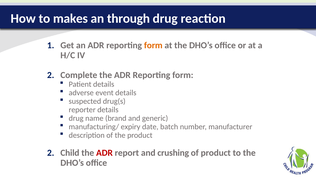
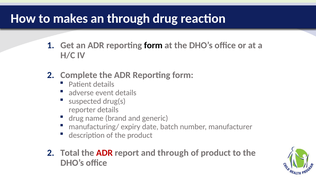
form at (153, 46) colour: orange -> black
Child: Child -> Total
and crushing: crushing -> through
